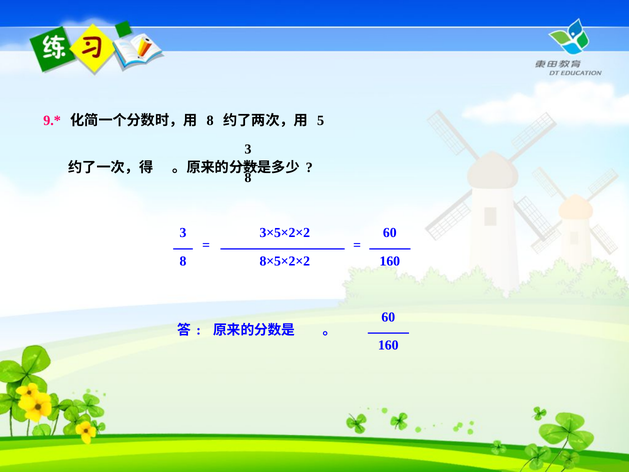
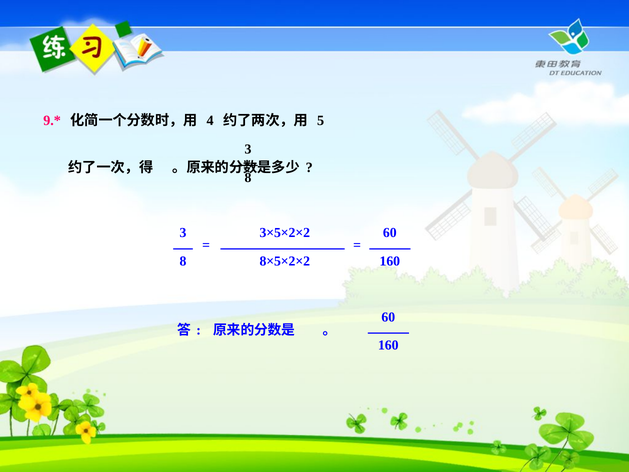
8 at (210, 120): 8 -> 4
